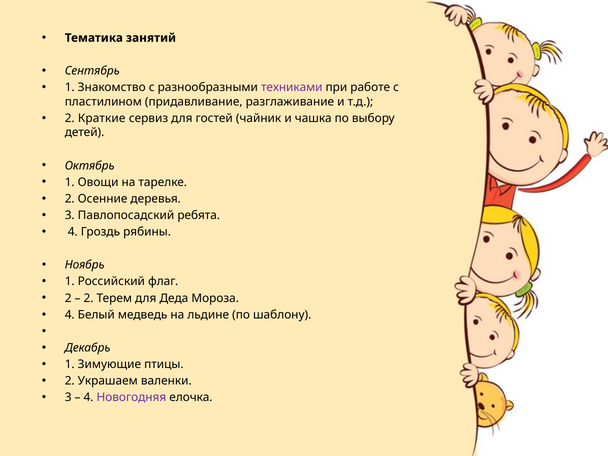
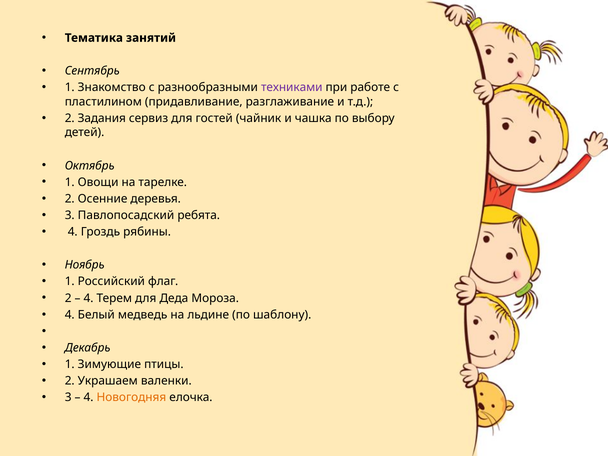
Краткие: Краткие -> Задания
2 at (89, 298): 2 -> 4
Новогодняя colour: purple -> orange
